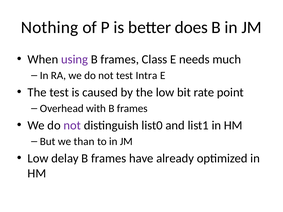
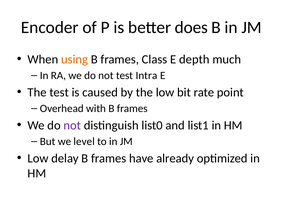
Nothing: Nothing -> Encoder
using colour: purple -> orange
needs: needs -> depth
than: than -> level
